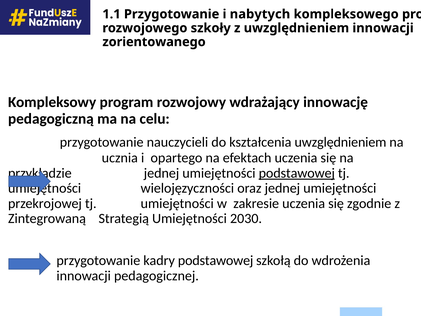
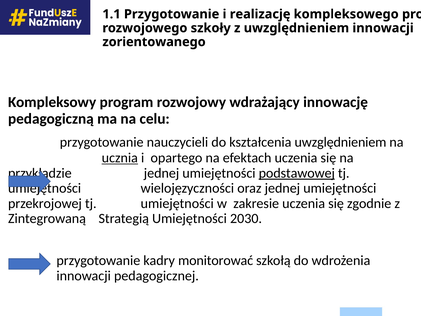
nabytych: nabytych -> realizację
ucznia underline: none -> present
kadry podstawowej: podstawowej -> monitorować
